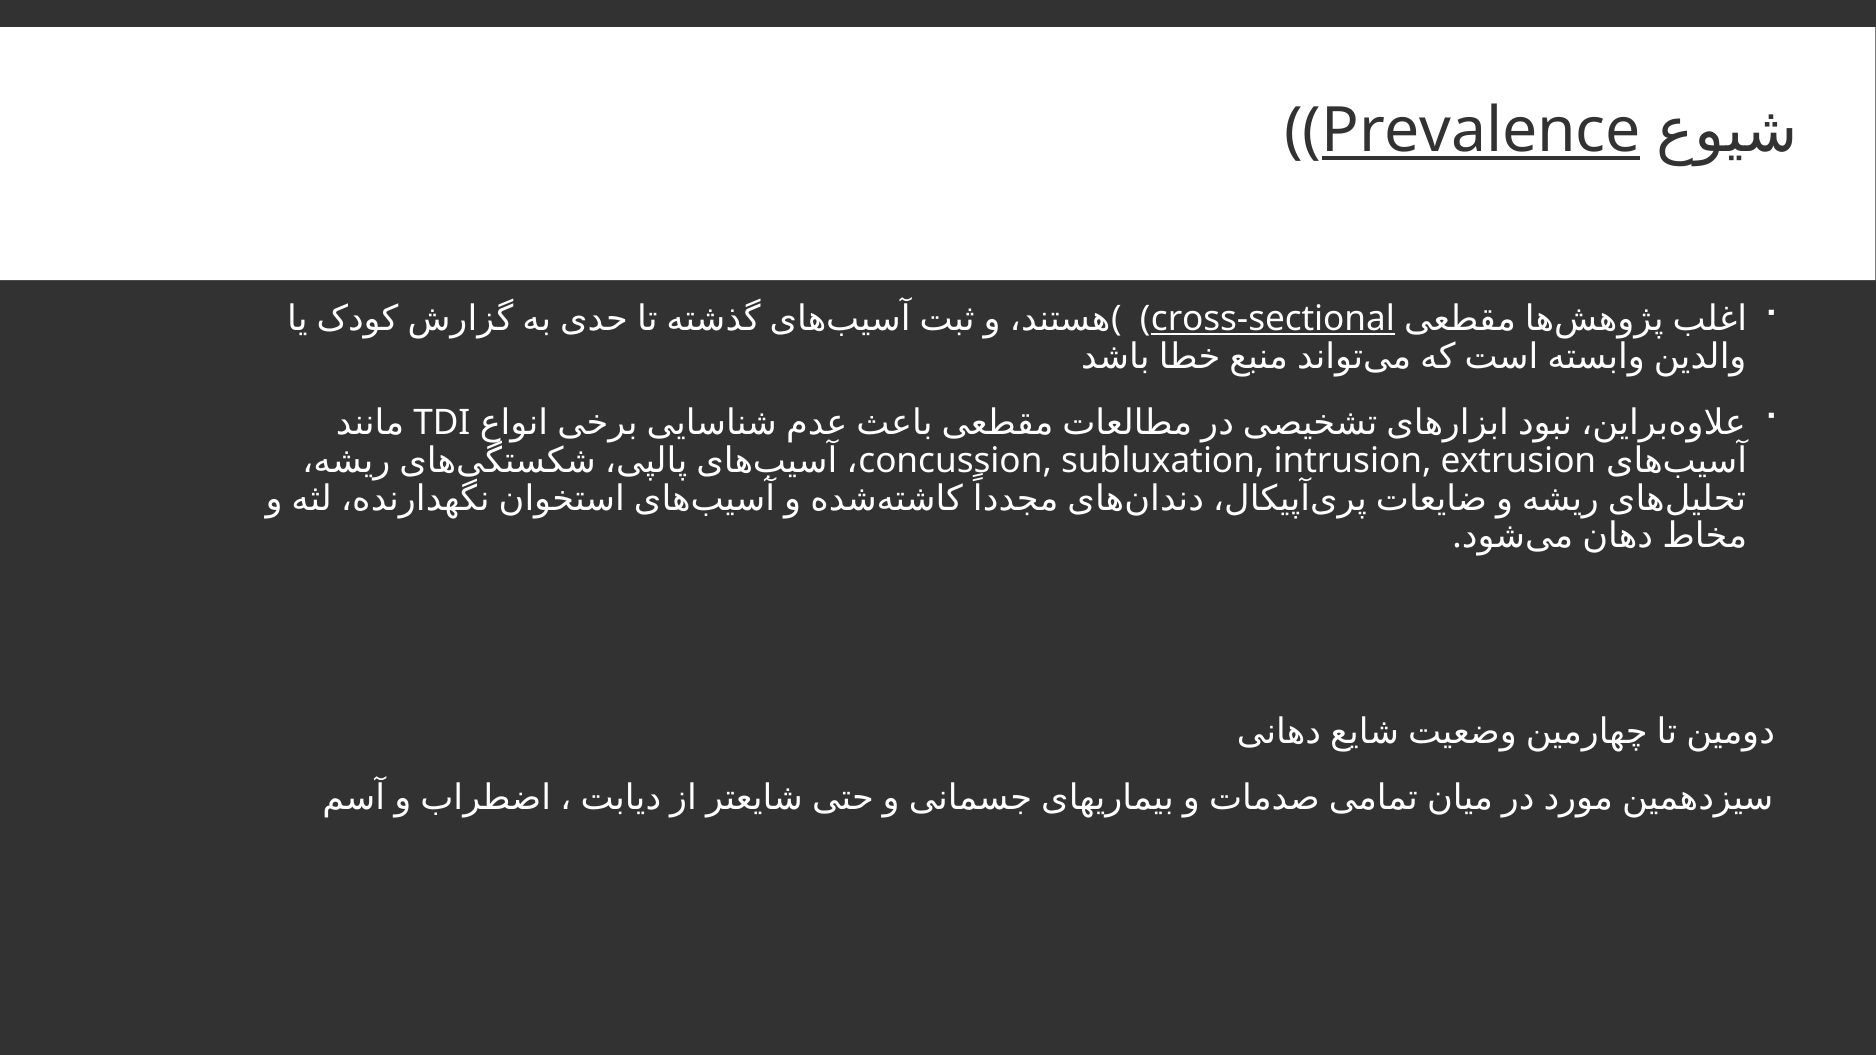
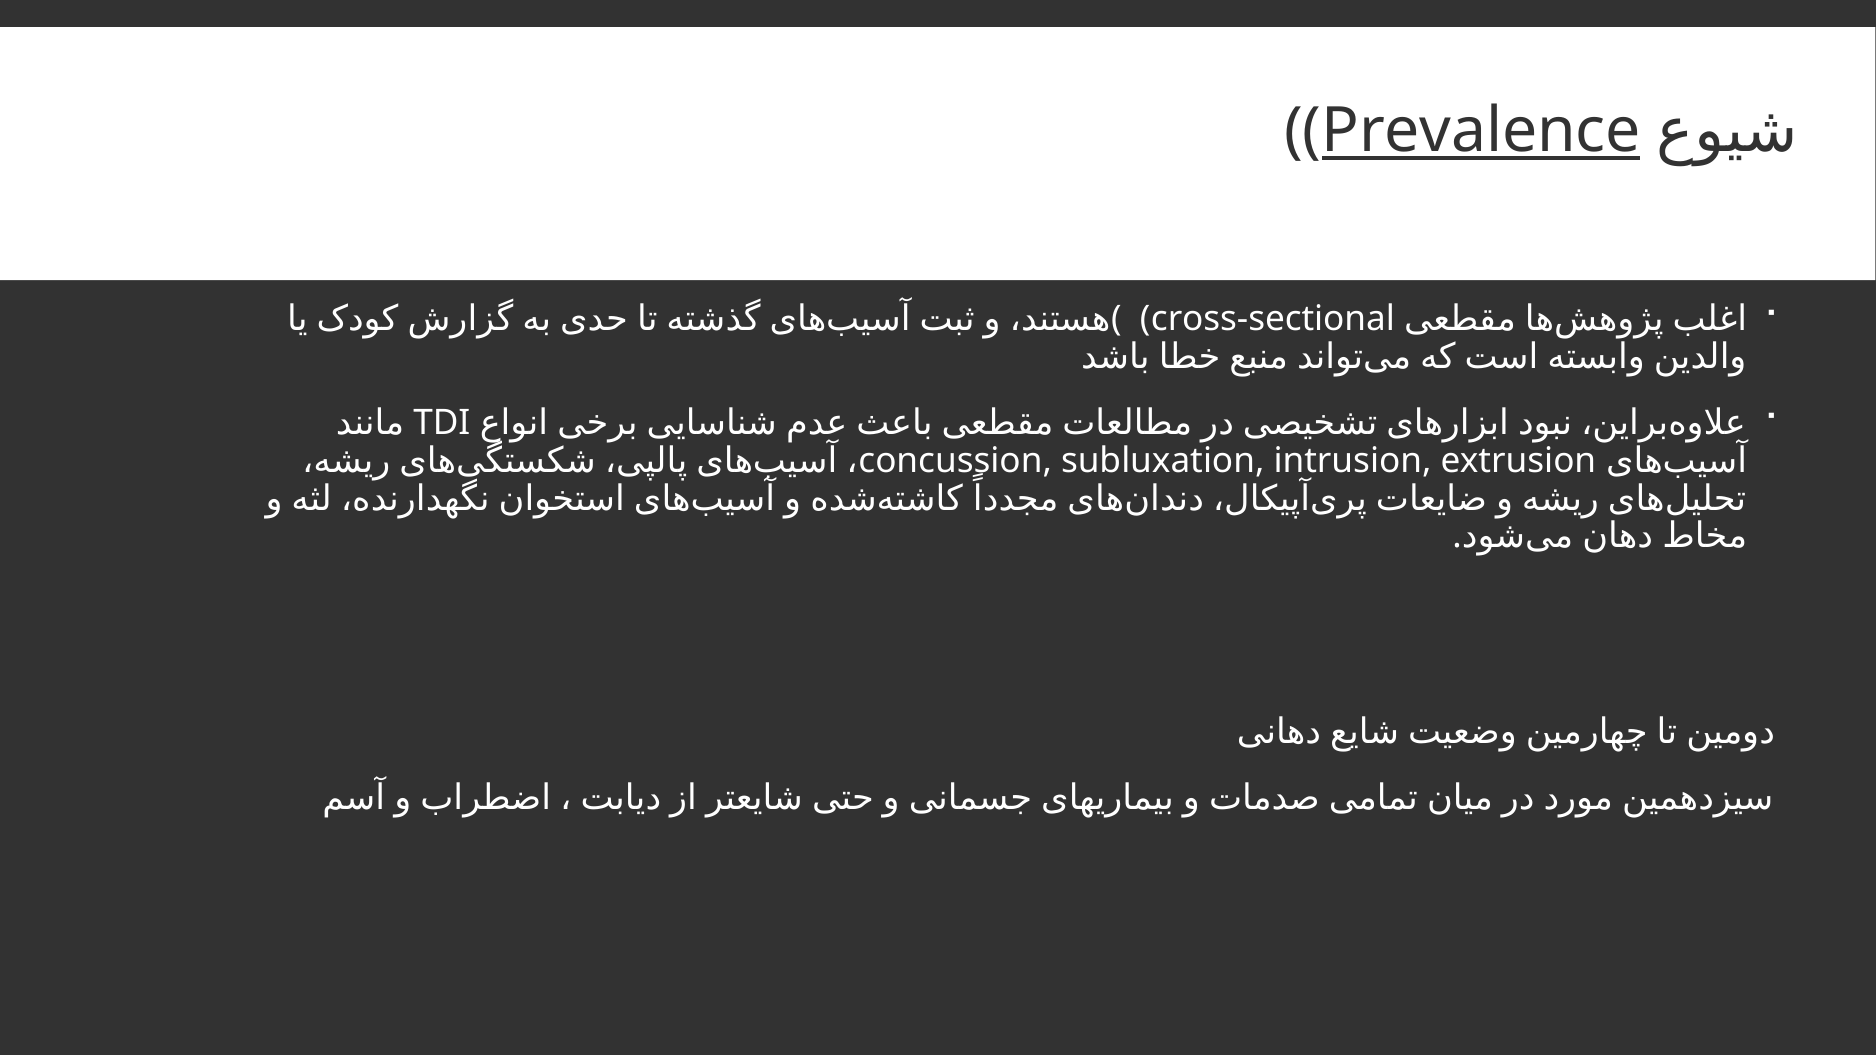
cross-sectional underline: present -> none
